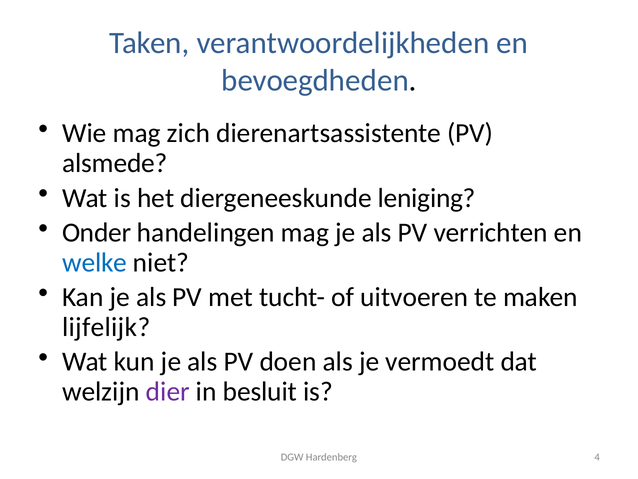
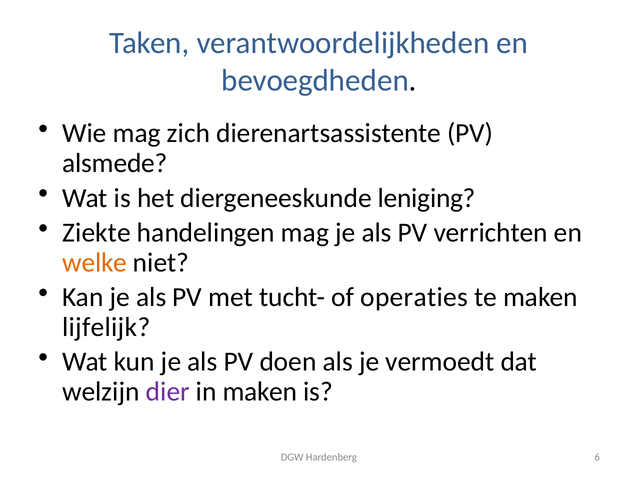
Onder: Onder -> Ziekte
welke colour: blue -> orange
uitvoeren: uitvoeren -> operaties
in besluit: besluit -> maken
4: 4 -> 6
